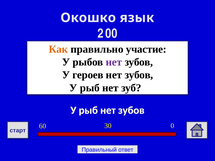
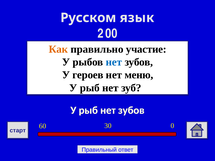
Окошко: Окошко -> Русском
нет at (114, 62) colour: purple -> blue
зубов at (139, 75): зубов -> меню
